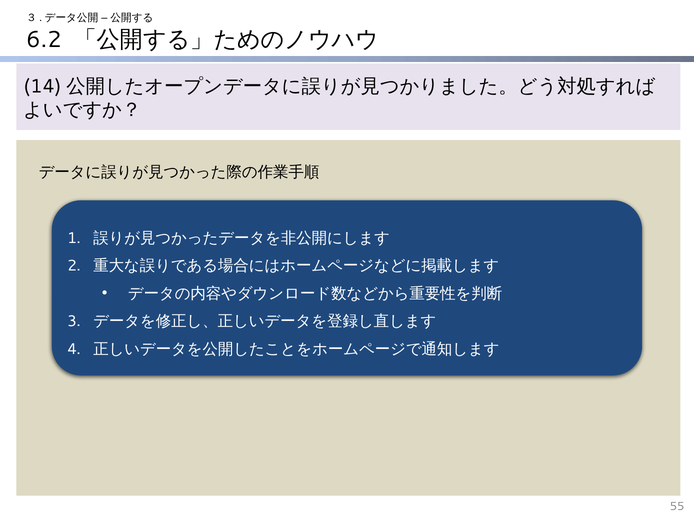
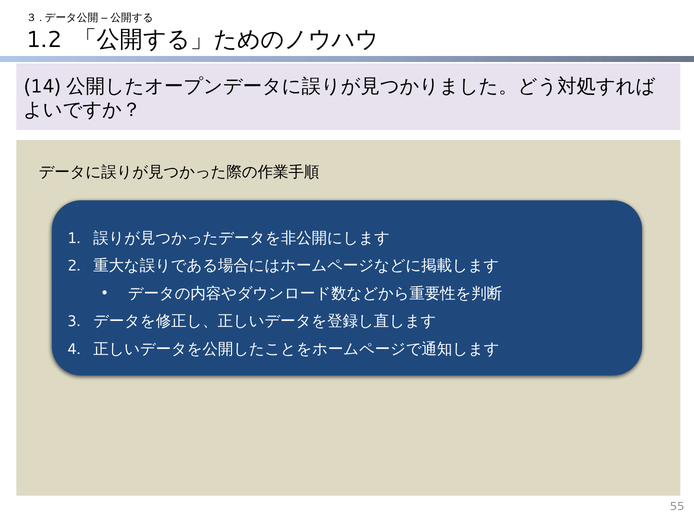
6.2: 6.2 -> 1.2
